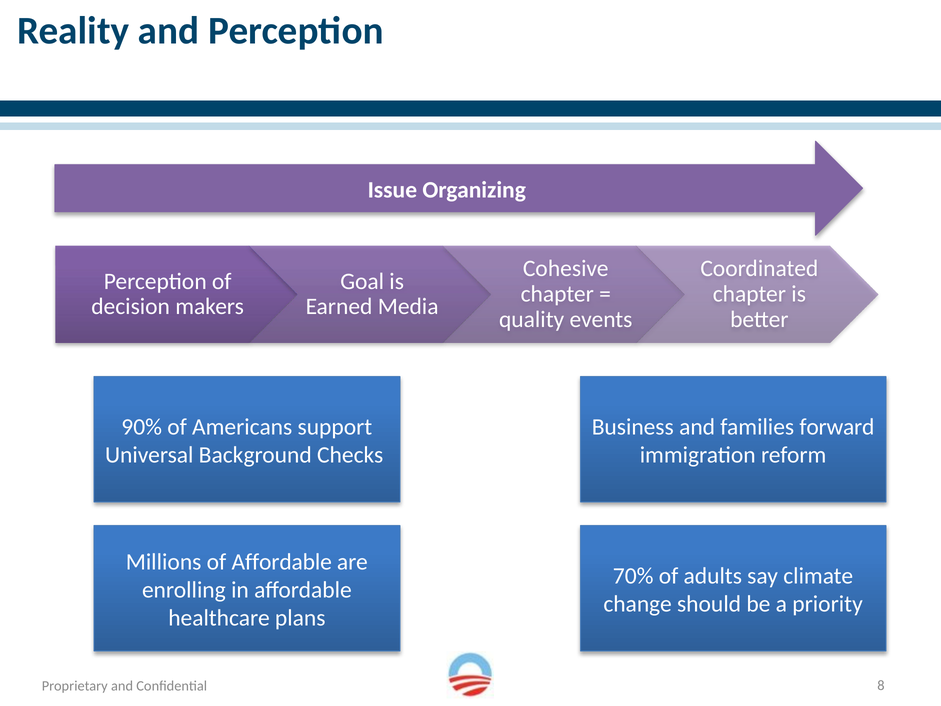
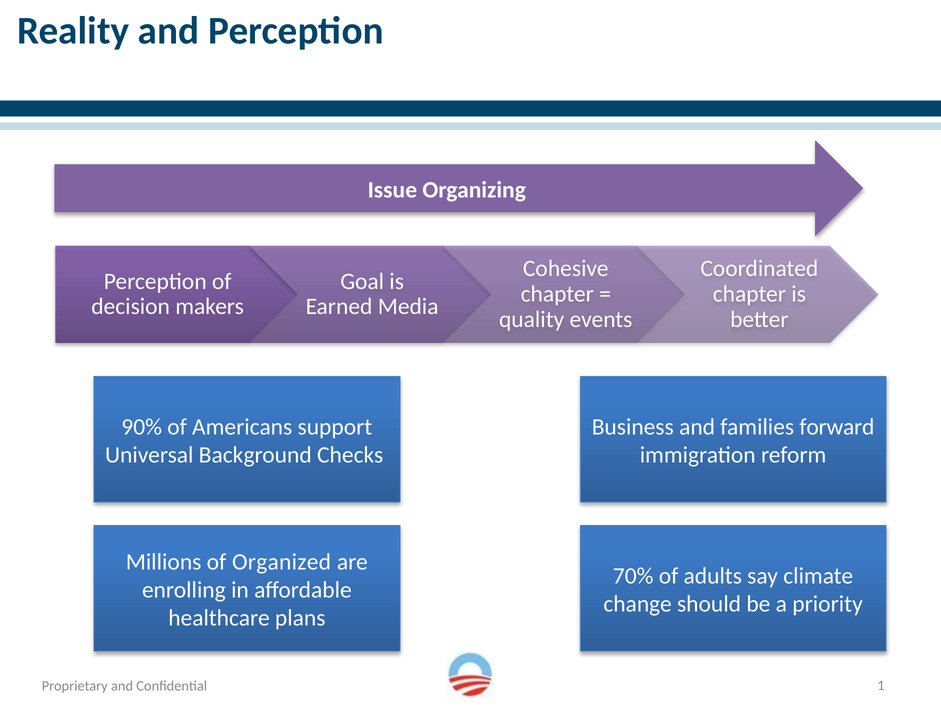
of Affordable: Affordable -> Organized
8: 8 -> 1
